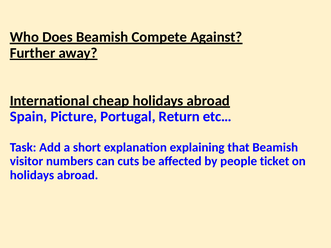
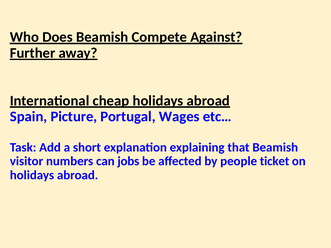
Return: Return -> Wages
cuts: cuts -> jobs
